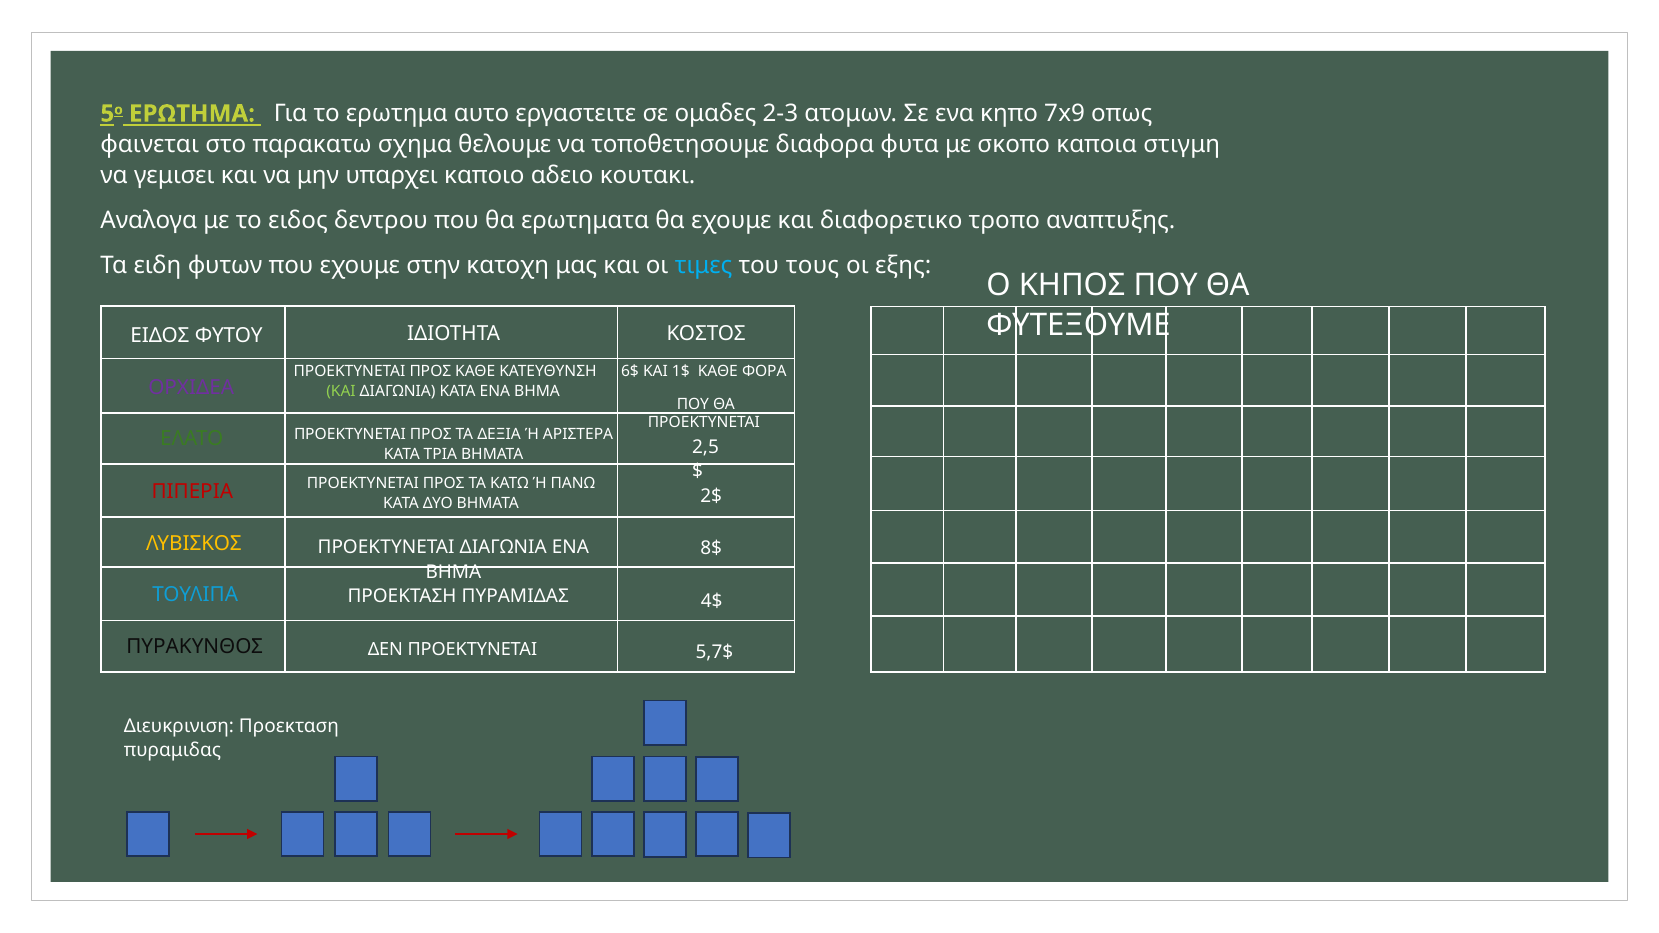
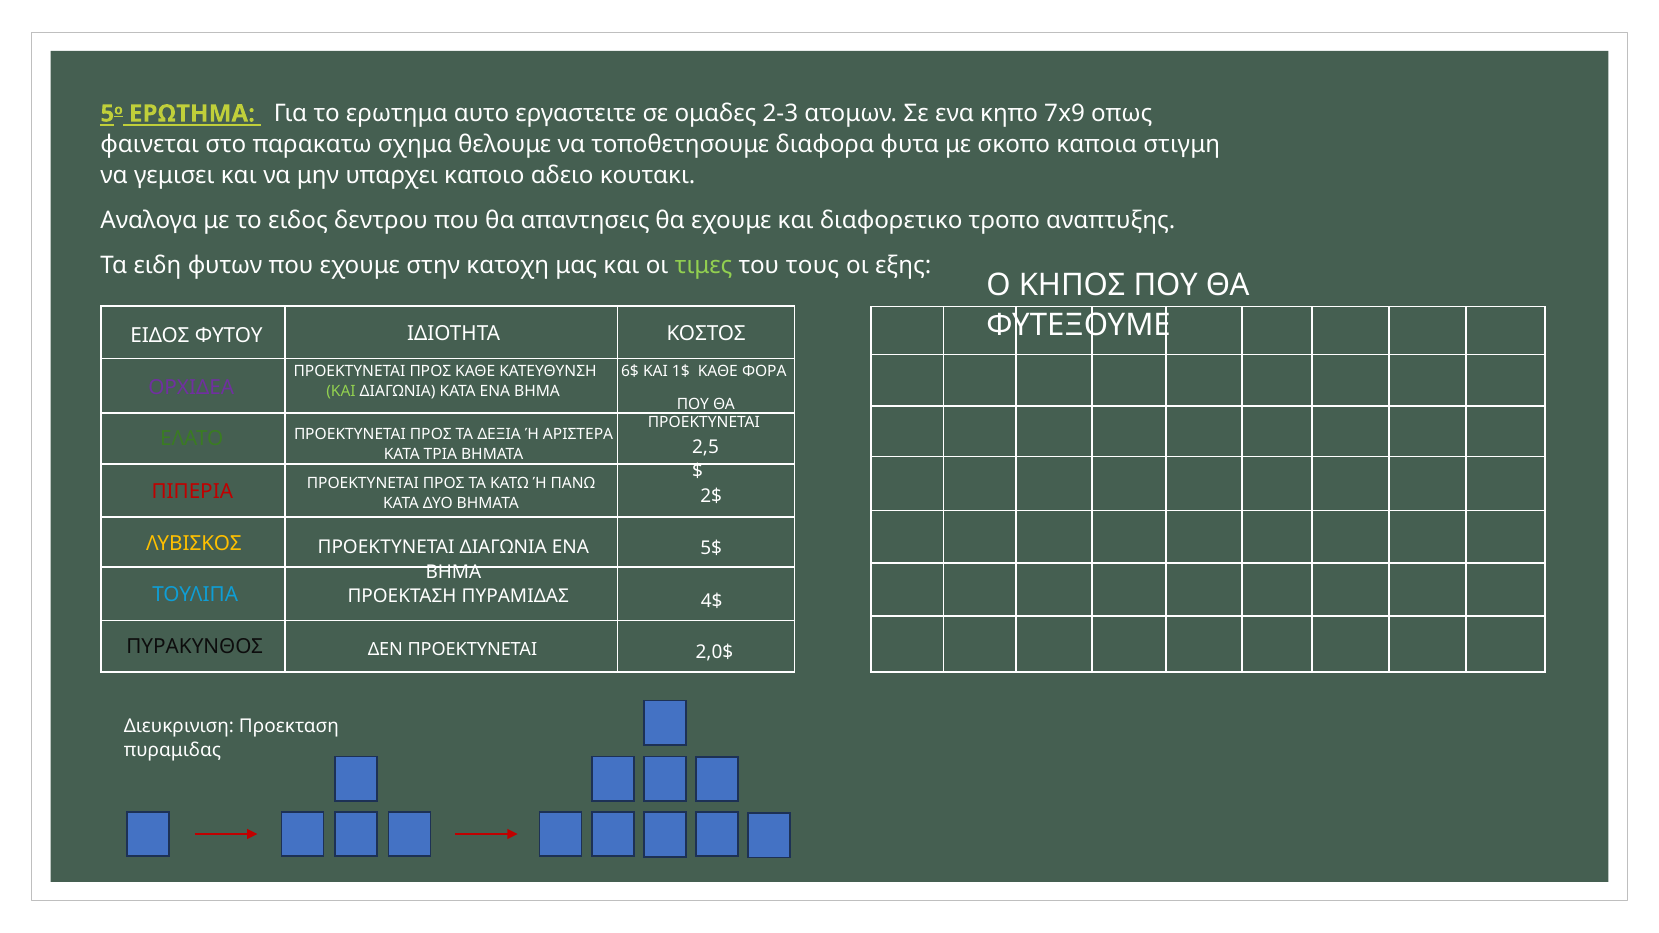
ερωτηματα: ερωτηματα -> απαντησεις
τιμες colour: light blue -> light green
8$: 8$ -> 5$
5,7$: 5,7$ -> 2,0$
